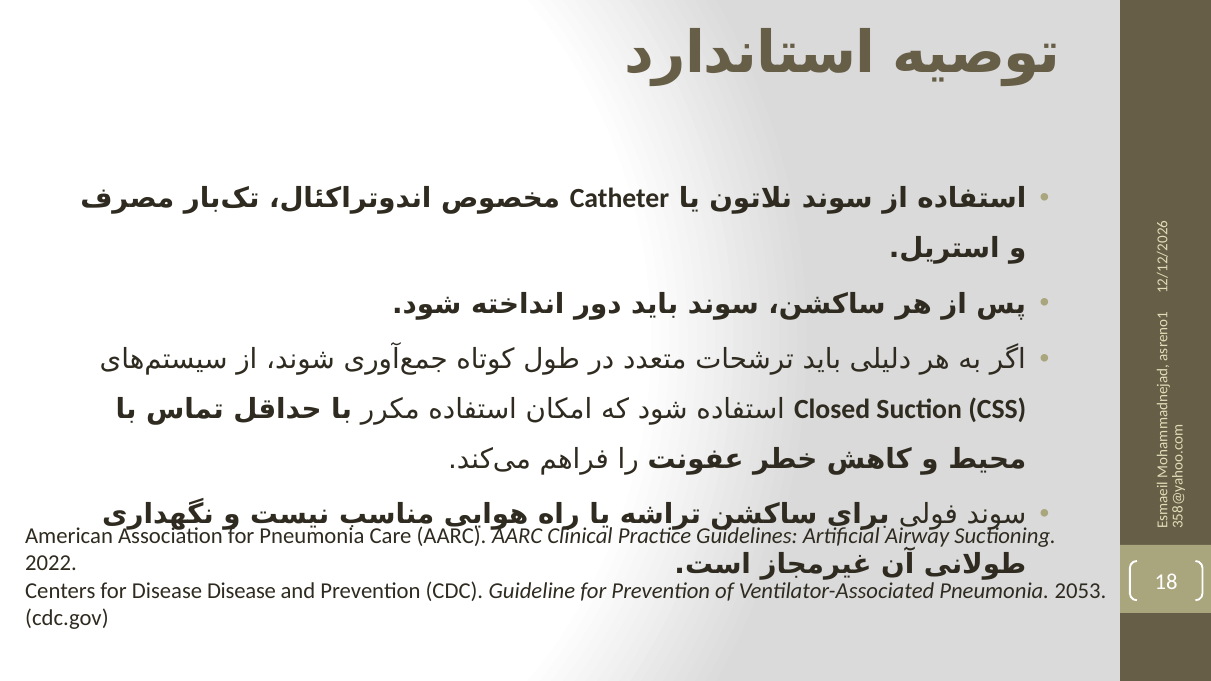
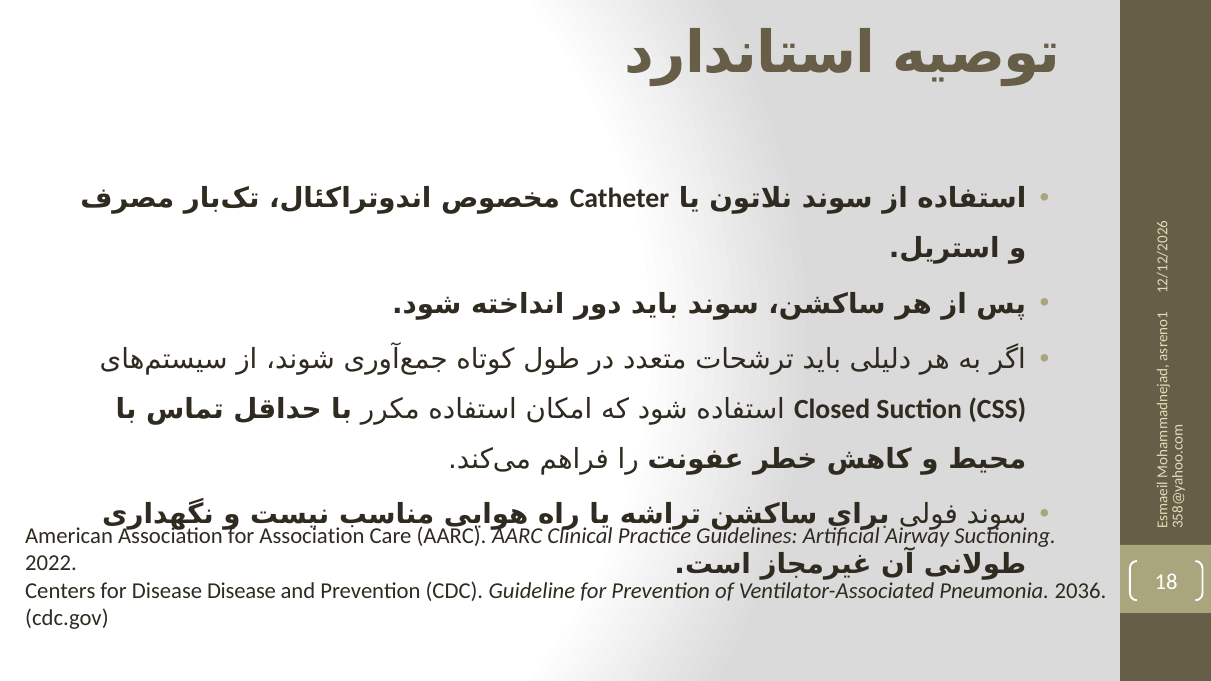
for Pneumonia: Pneumonia -> Association
2053: 2053 -> 2036
